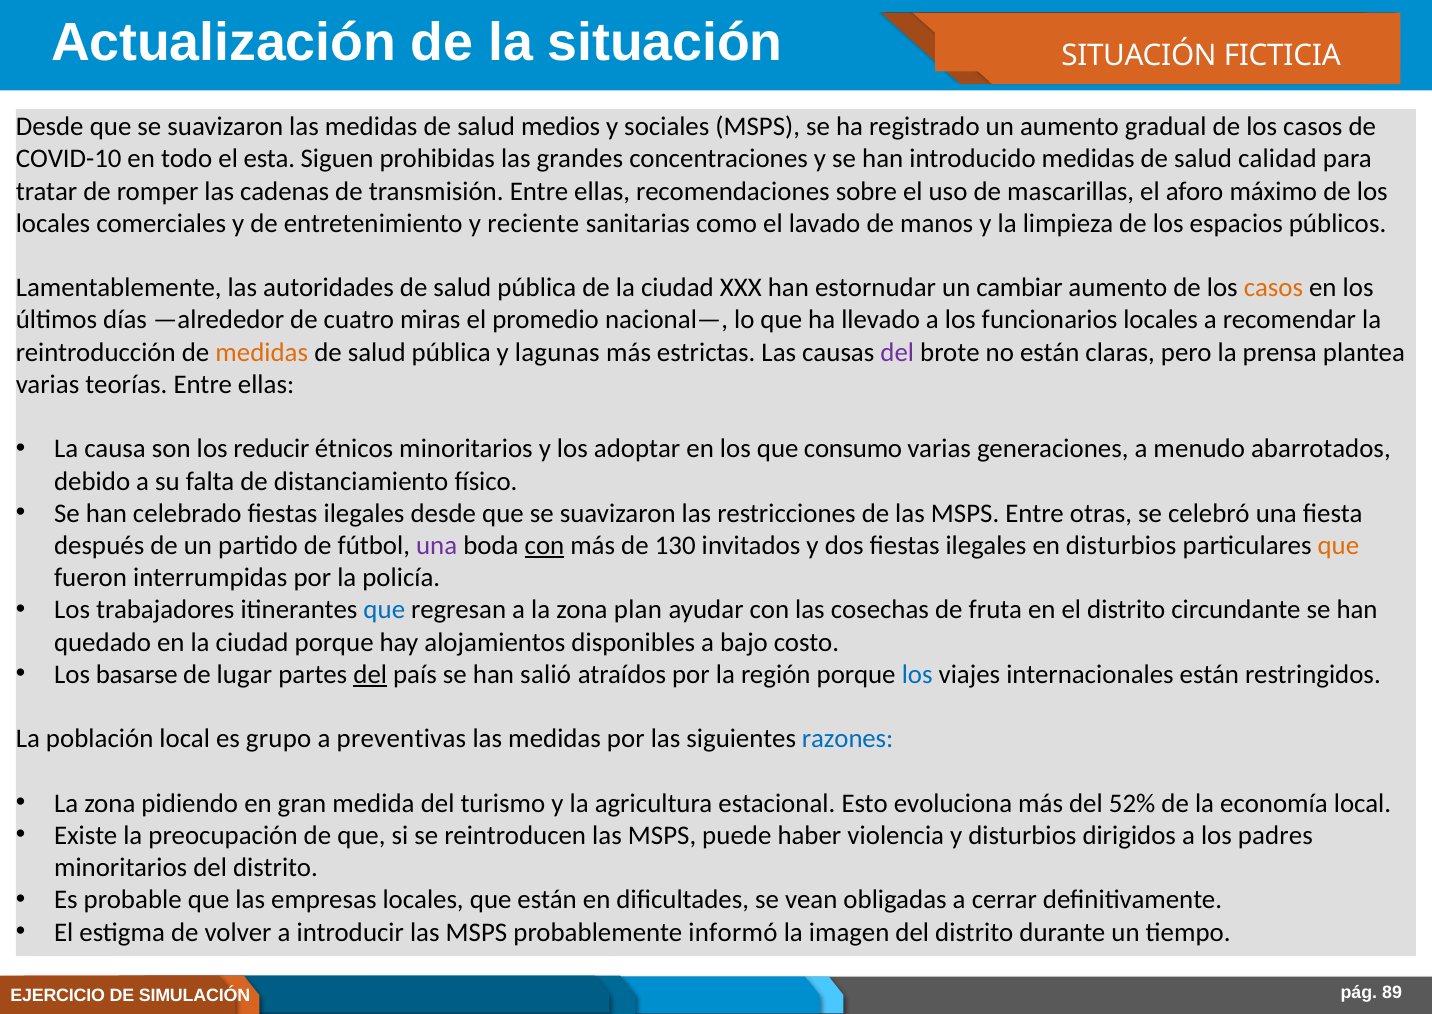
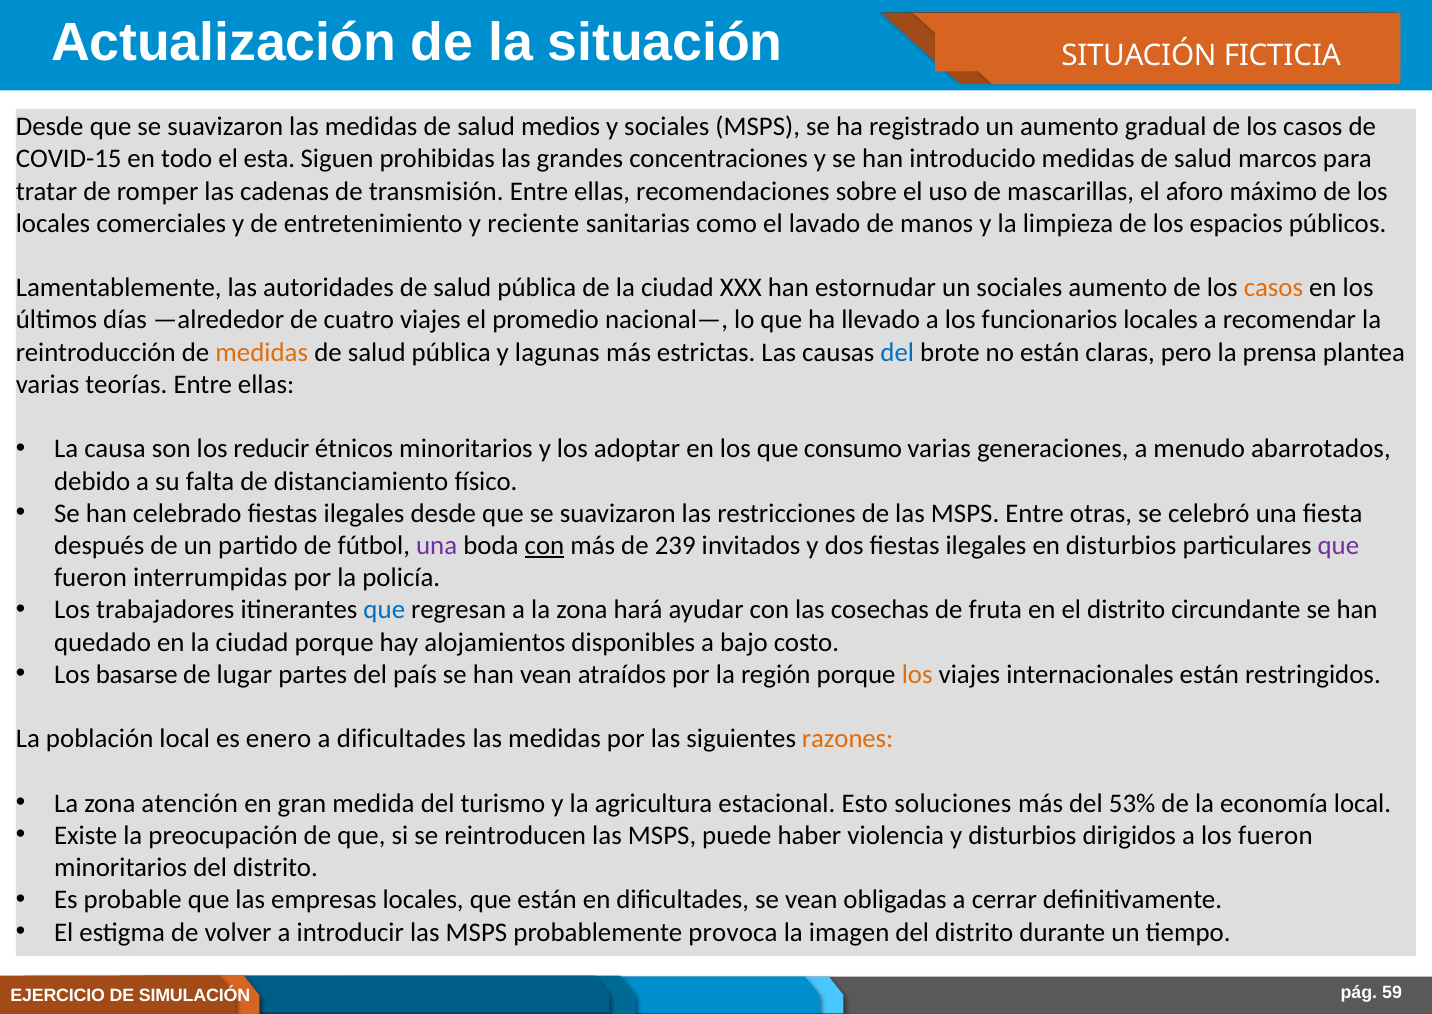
COVID-10: COVID-10 -> COVID-15
calidad: calidad -> marcos
un cambiar: cambiar -> sociales
cuatro miras: miras -> viajes
del at (897, 352) colour: purple -> blue
130: 130 -> 239
que at (1338, 545) colour: orange -> purple
plan: plan -> hará
del at (370, 674) underline: present -> none
han salió: salió -> vean
los at (917, 674) colour: blue -> orange
grupo: grupo -> enero
a preventivas: preventivas -> dificultades
razones colour: blue -> orange
pidiendo: pidiendo -> atención
evoluciona: evoluciona -> soluciones
52%: 52% -> 53%
los padres: padres -> fueron
informó: informó -> provoca
89: 89 -> 59
